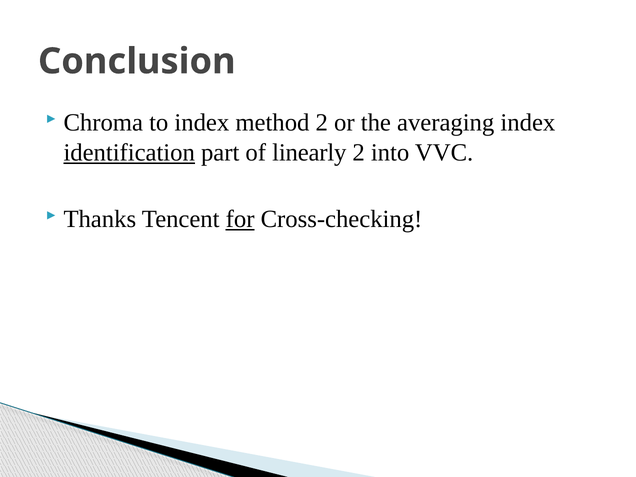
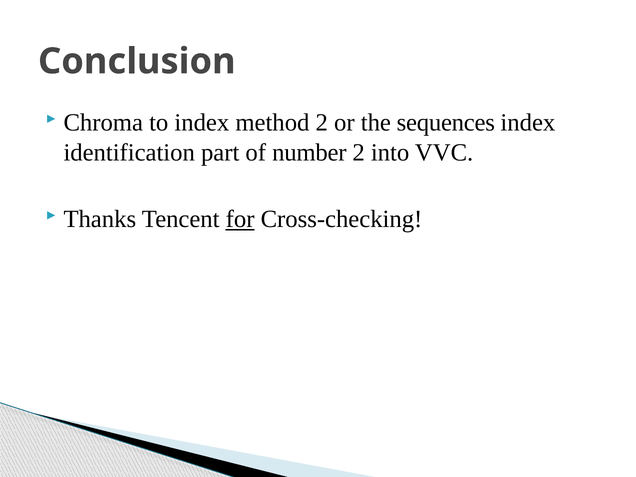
averaging: averaging -> sequences
identification underline: present -> none
linearly: linearly -> number
